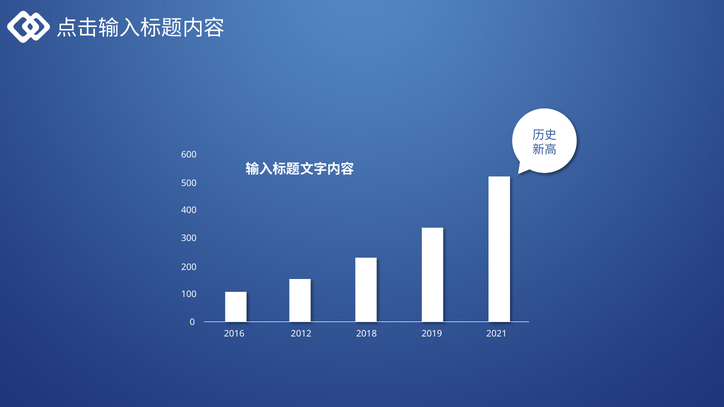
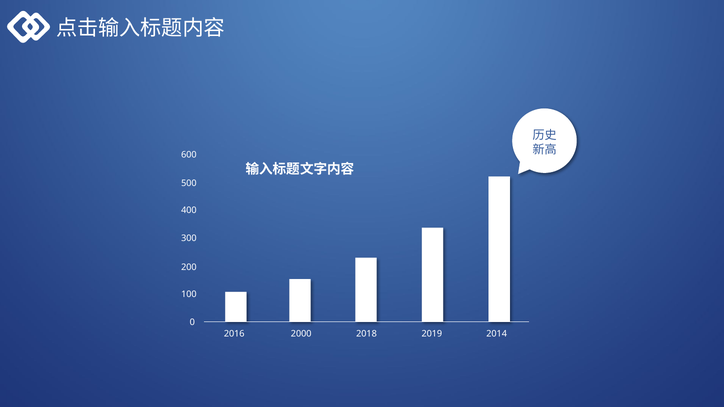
2012: 2012 -> 2000
2021: 2021 -> 2014
